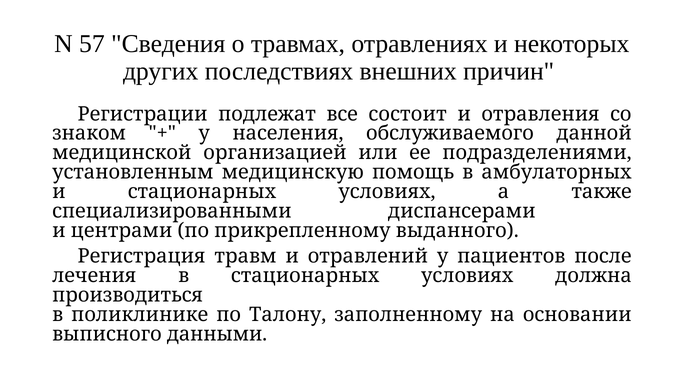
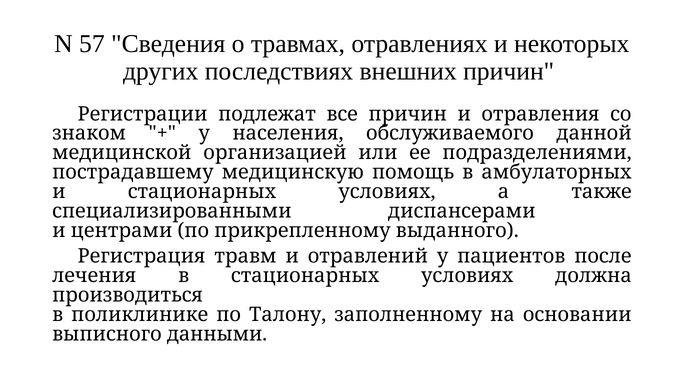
все состоит: состоит -> причин
установленным: установленным -> пострадавшему
